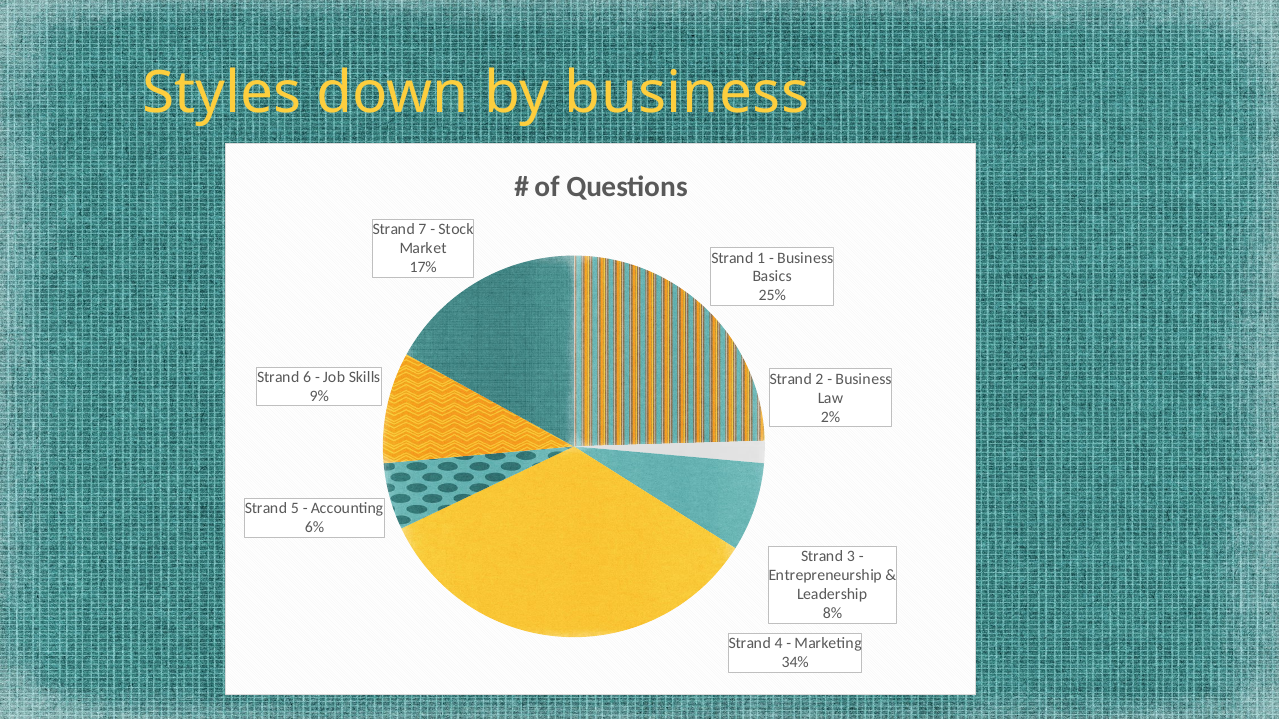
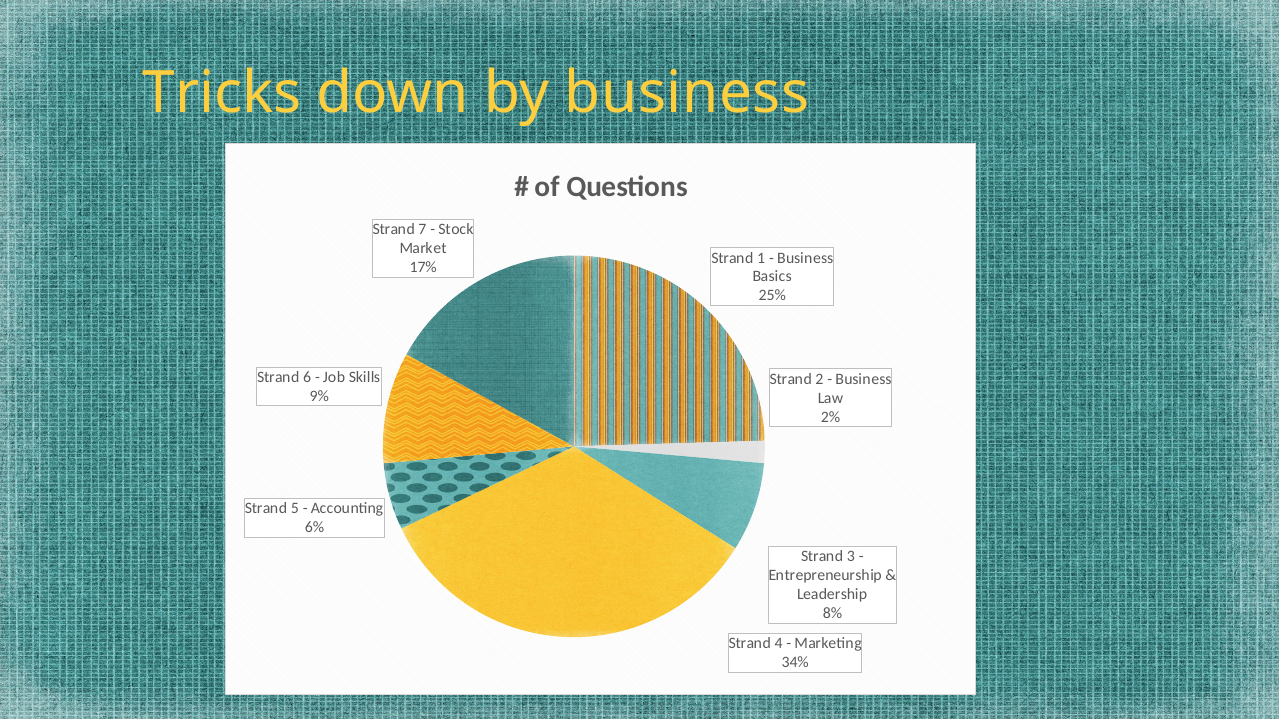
Styles: Styles -> Tricks
